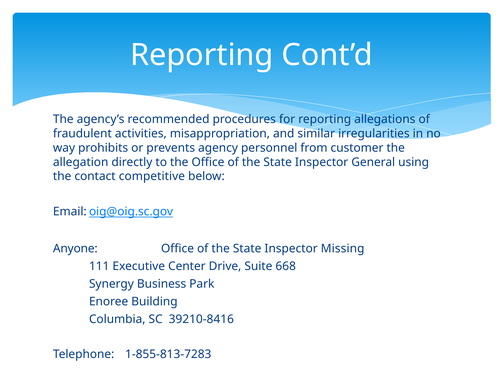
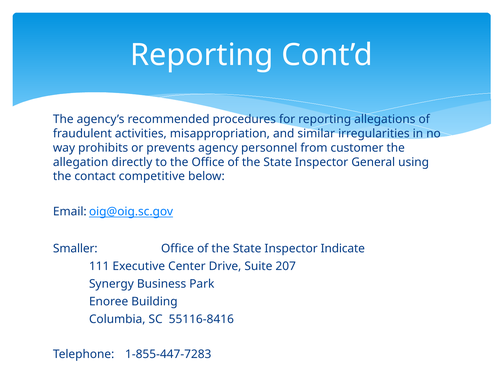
Anyone: Anyone -> Smaller
Missing: Missing -> Indicate
668: 668 -> 207
39210-8416: 39210-8416 -> 55116-8416
1-855-813-7283: 1-855-813-7283 -> 1-855-447-7283
